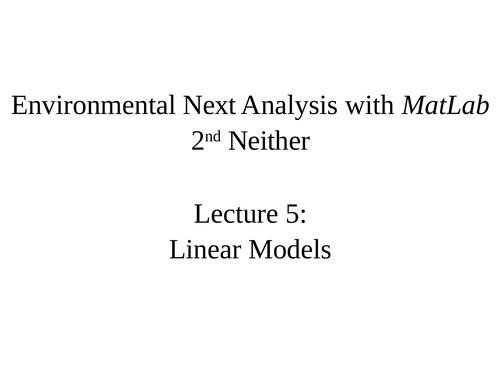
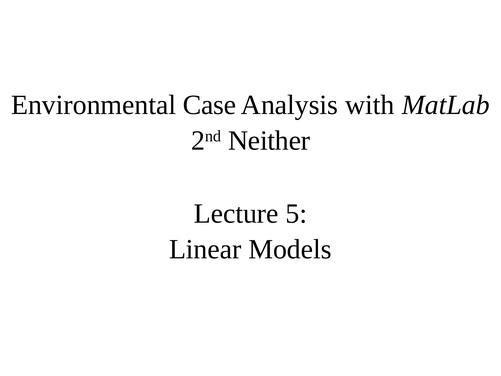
Next: Next -> Case
